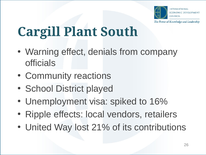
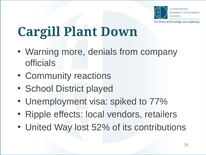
South: South -> Down
effect: effect -> more
16%: 16% -> 77%
21%: 21% -> 52%
